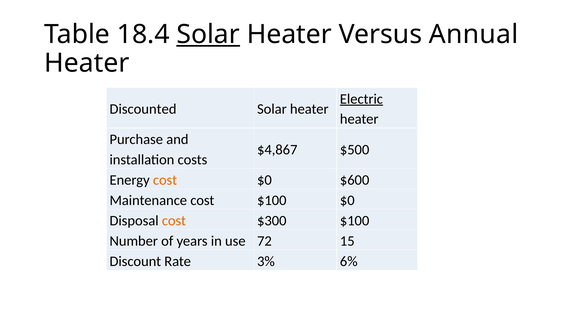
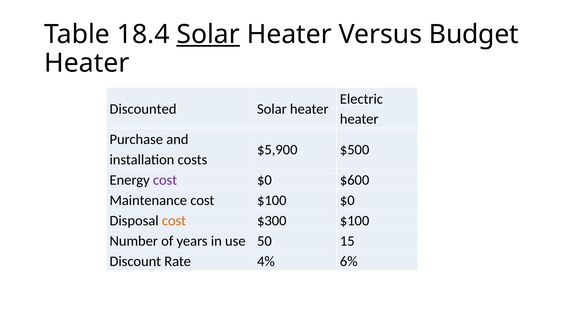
Annual: Annual -> Budget
Electric underline: present -> none
$4,867: $4,867 -> $5,900
cost at (165, 180) colour: orange -> purple
72: 72 -> 50
3%: 3% -> 4%
